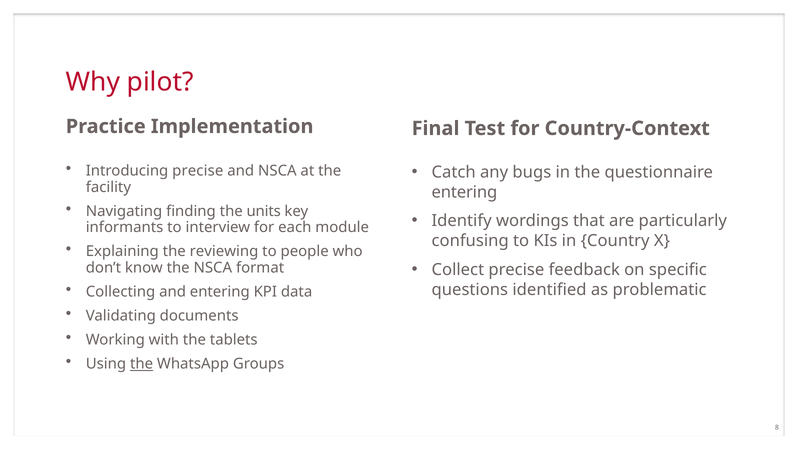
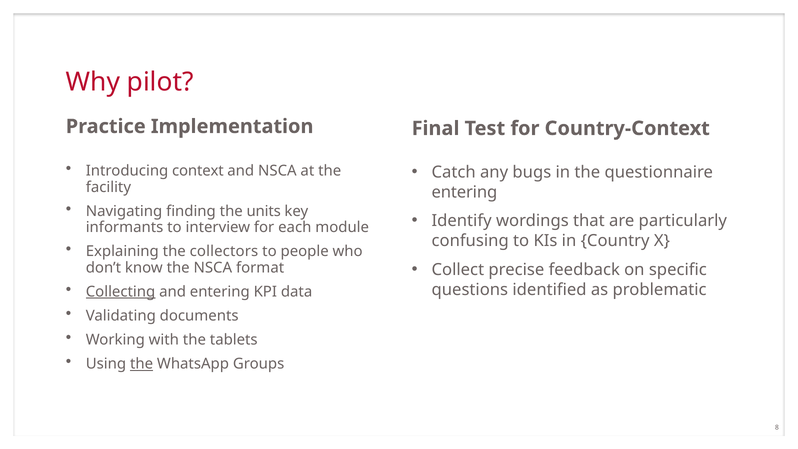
Introducing precise: precise -> context
reviewing: reviewing -> collectors
Collecting underline: none -> present
